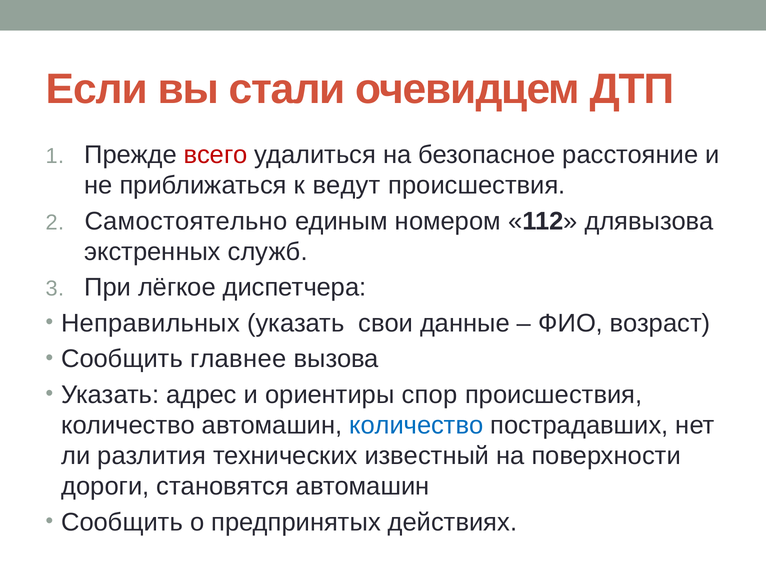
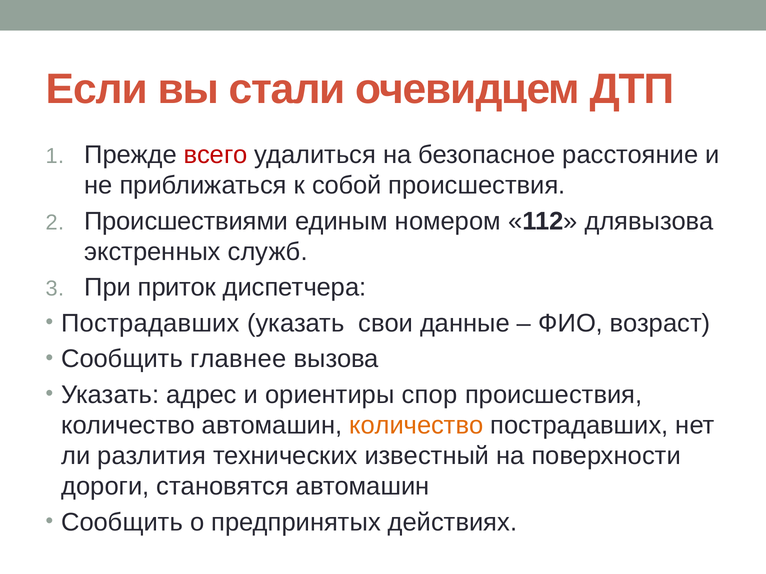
ведут: ведут -> собой
Самостоятельно: Самостоятельно -> Происшествиями
лёгкое: лёгкое -> приток
Неправильных at (151, 323): Неправильных -> Пострадавших
количество at (416, 426) colour: blue -> orange
